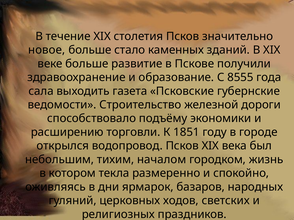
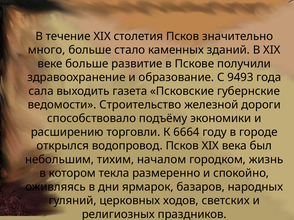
новое: новое -> много
8555: 8555 -> 9493
1851: 1851 -> 6664
